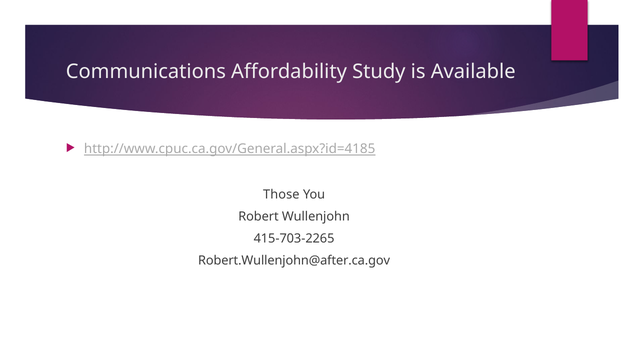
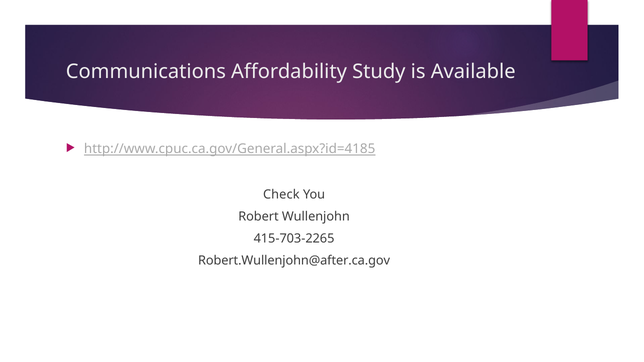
Those: Those -> Check
